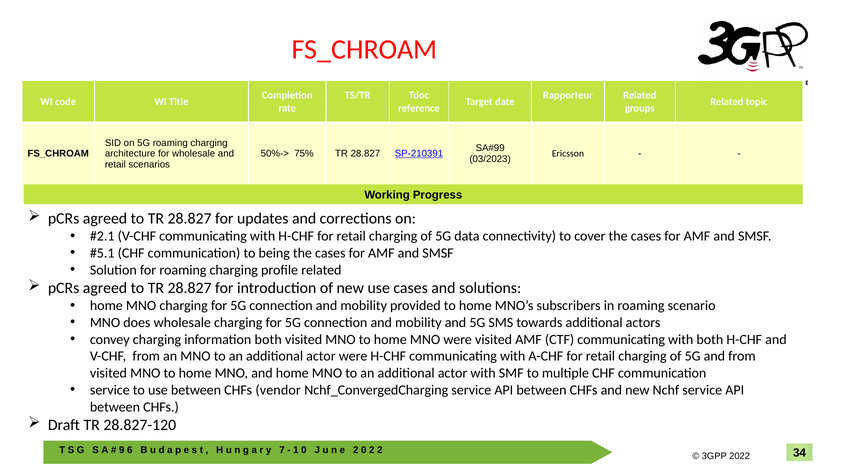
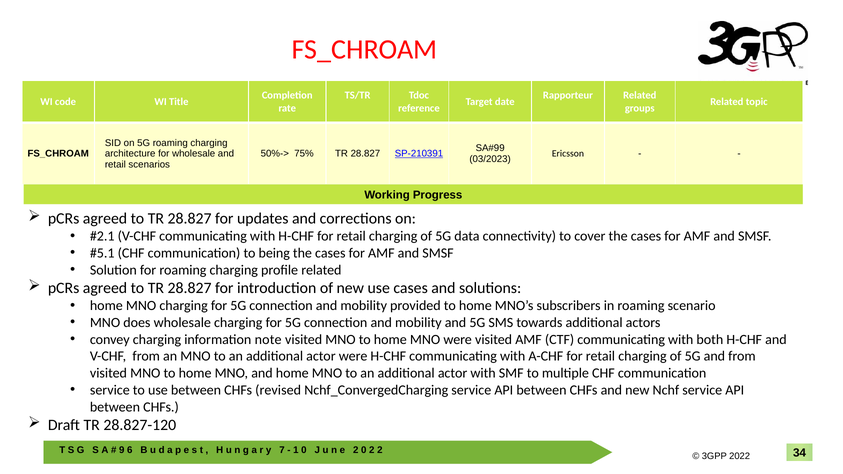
information both: both -> note
vendor: vendor -> revised
